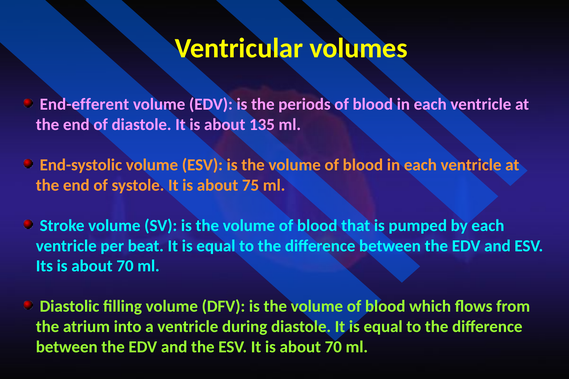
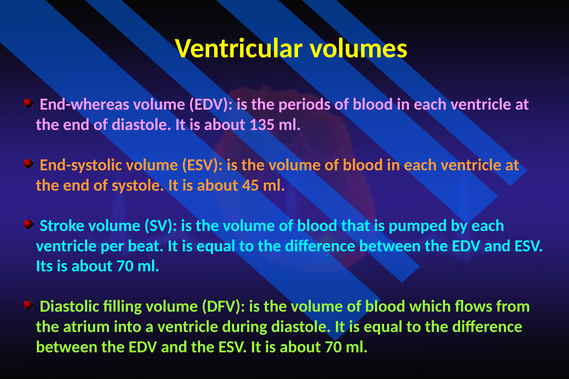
End-efferent: End-efferent -> End-whereas
75: 75 -> 45
